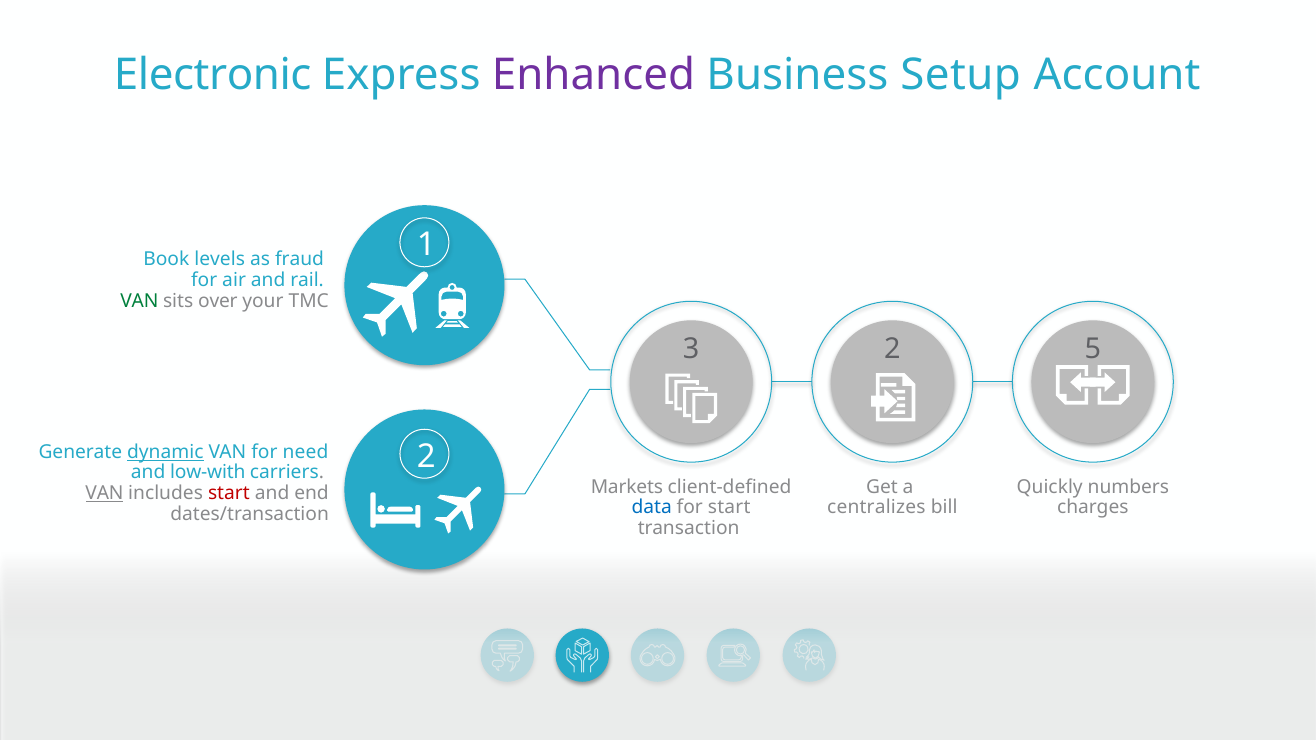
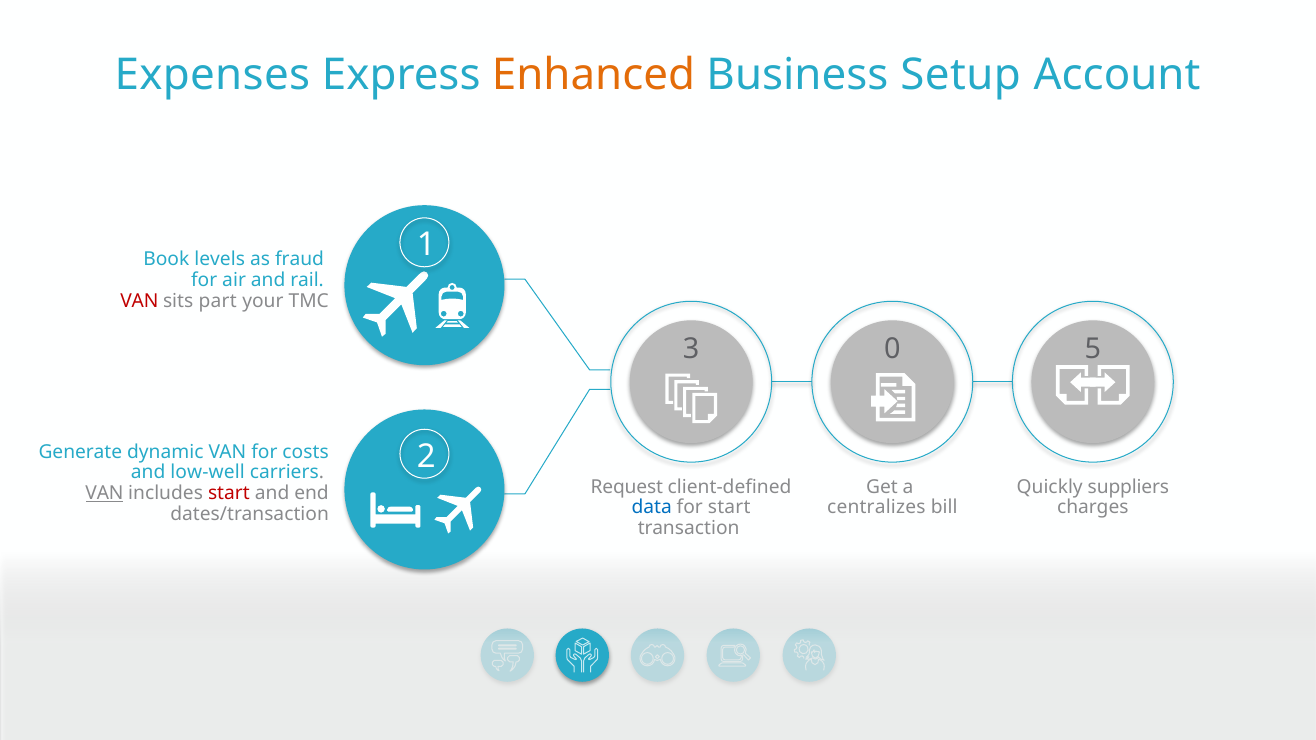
Electronic: Electronic -> Expenses
Enhanced colour: purple -> orange
VAN at (139, 301) colour: green -> red
over: over -> part
3 2: 2 -> 0
dynamic underline: present -> none
need: need -> costs
low-with: low-with -> low-well
Markets: Markets -> Request
numbers: numbers -> suppliers
